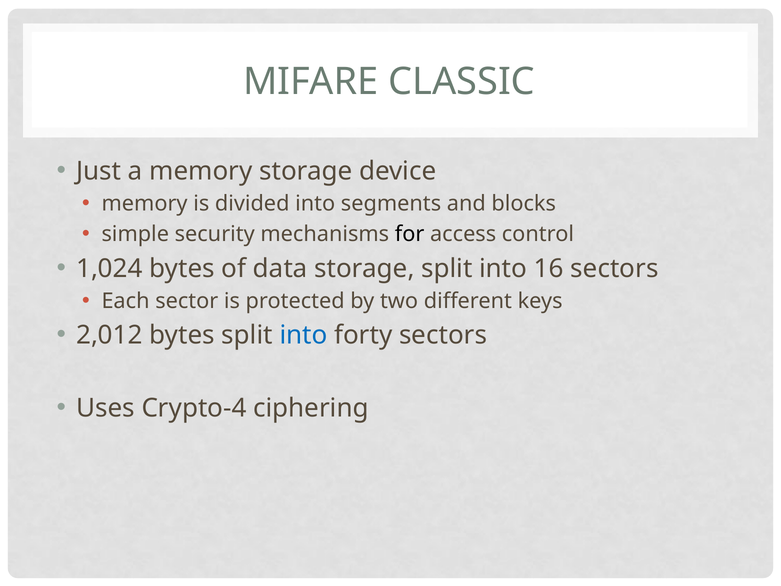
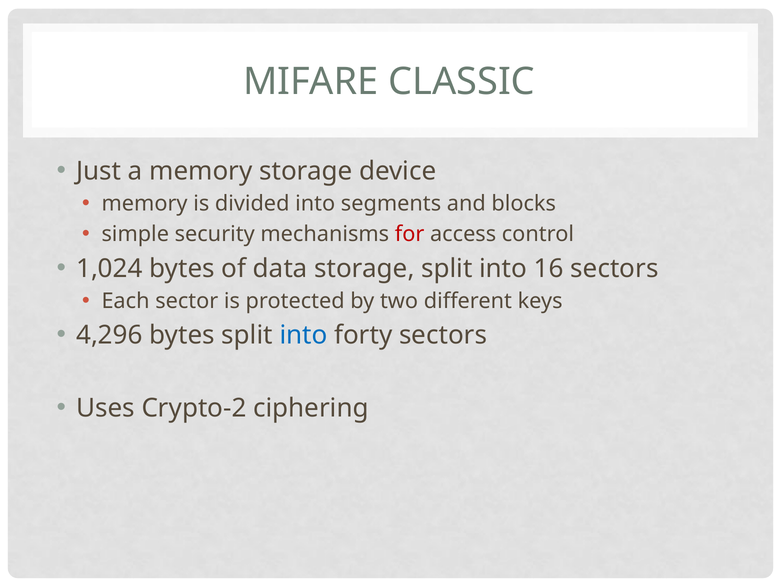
for colour: black -> red
2,012: 2,012 -> 4,296
Crypto-4: Crypto-4 -> Crypto-2
